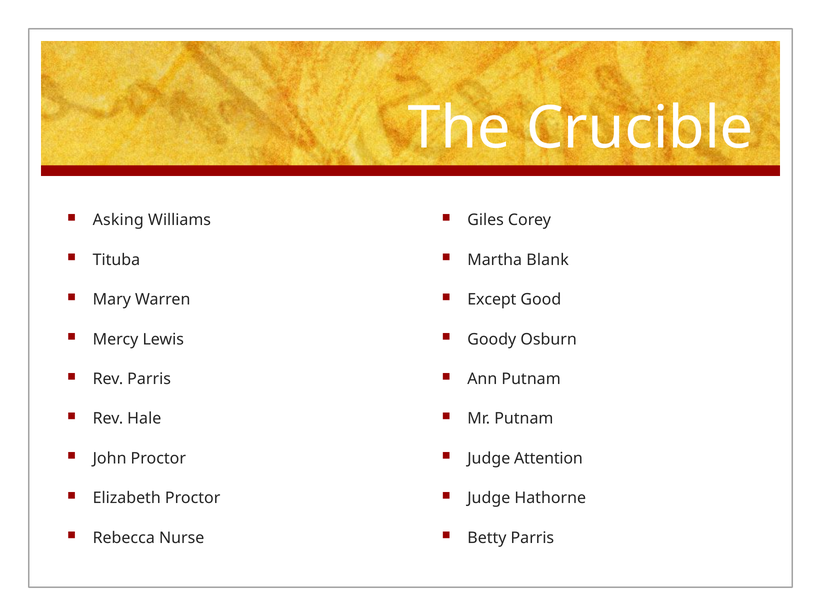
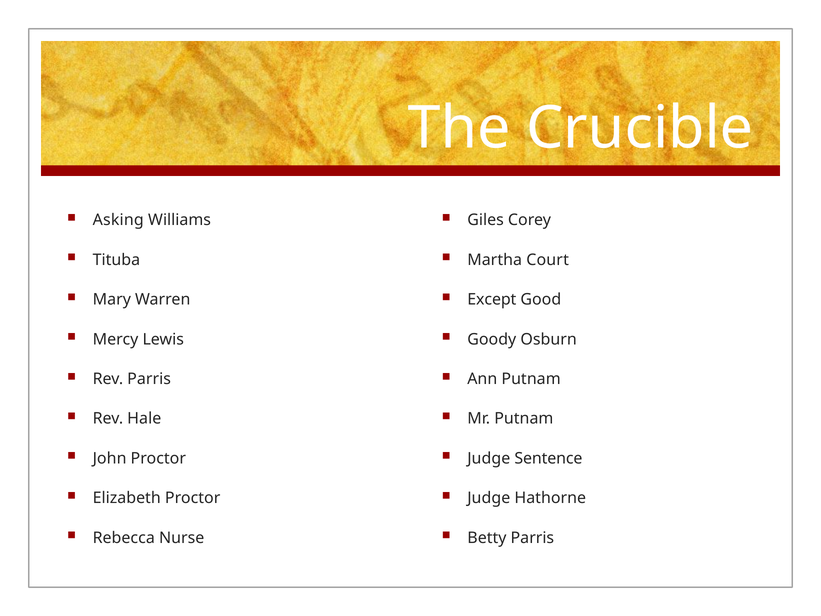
Blank: Blank -> Court
Attention: Attention -> Sentence
